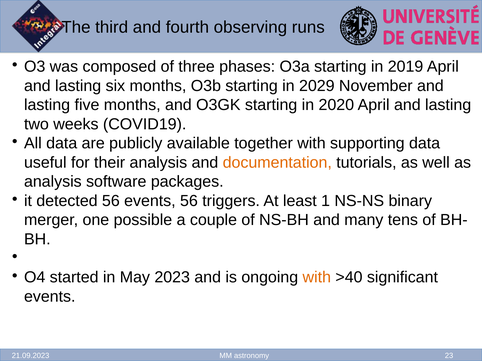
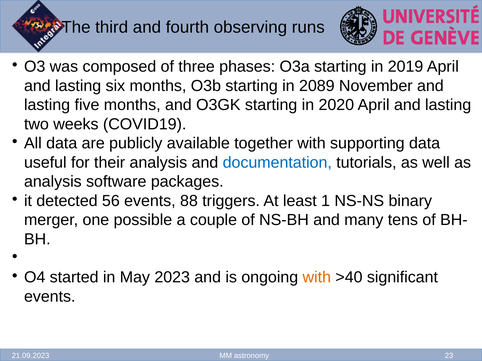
2029: 2029 -> 2089
documentation colour: orange -> blue
events 56: 56 -> 88
